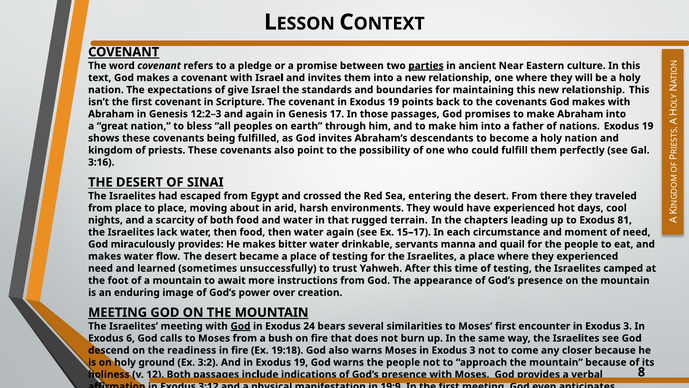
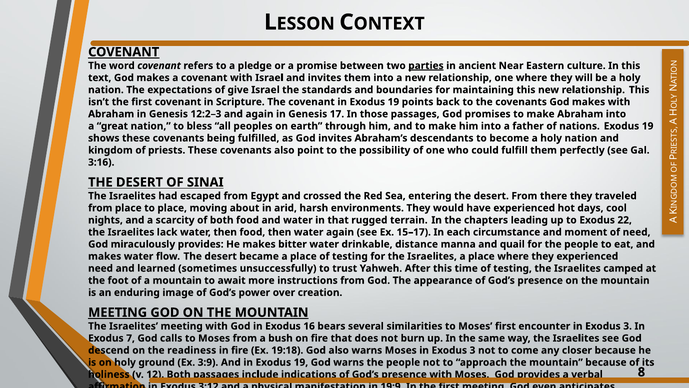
81: 81 -> 22
servants: servants -> distance
God at (240, 326) underline: present -> none
24: 24 -> 16
6: 6 -> 7
3:2: 3:2 -> 3:9
